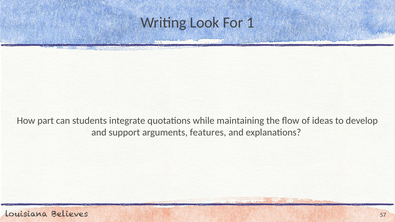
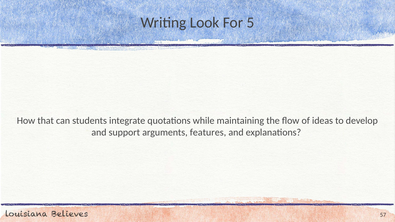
1: 1 -> 5
part: part -> that
